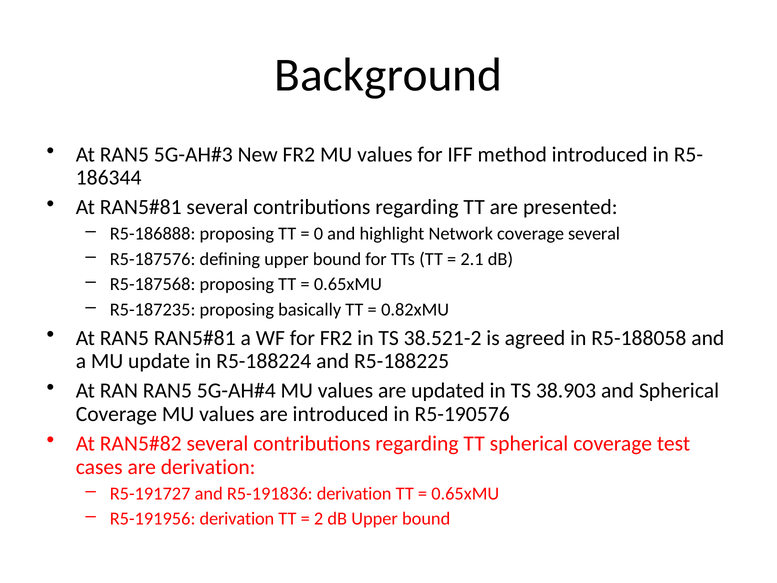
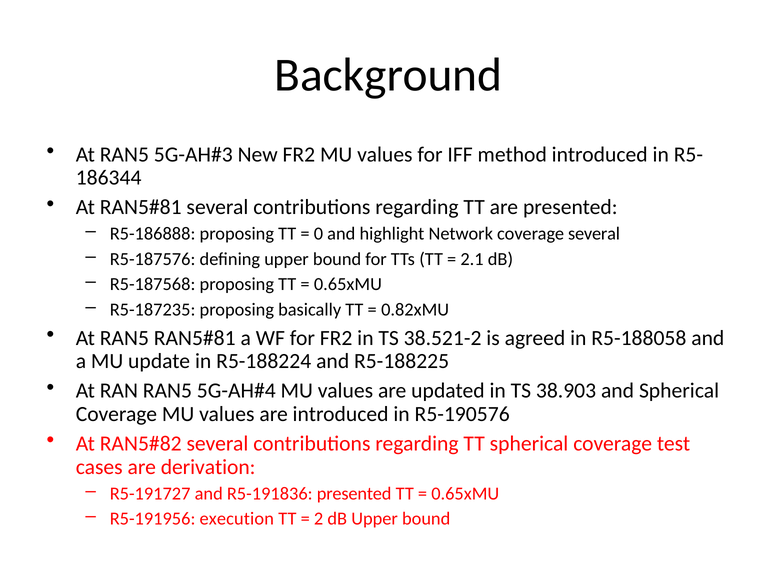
R5-191836 derivation: derivation -> presented
R5-191956 derivation: derivation -> execution
